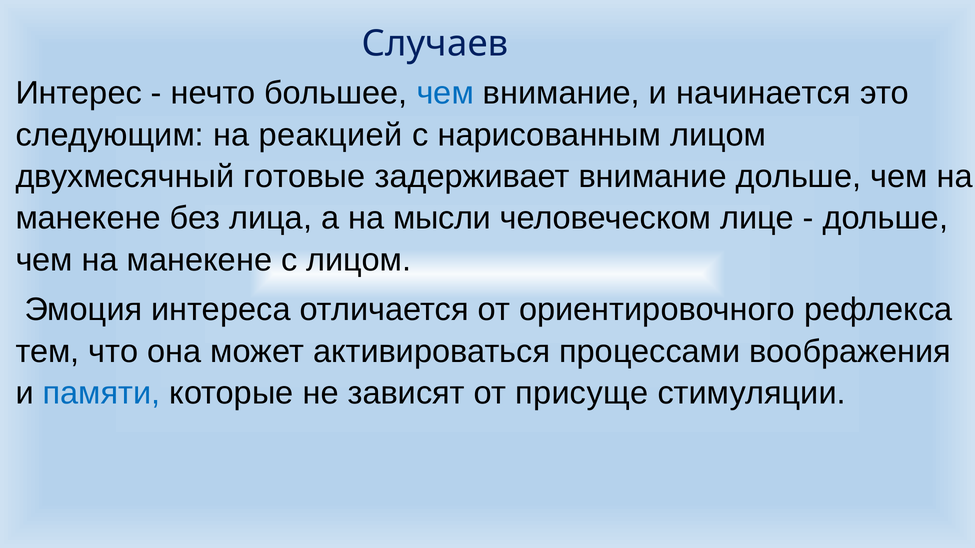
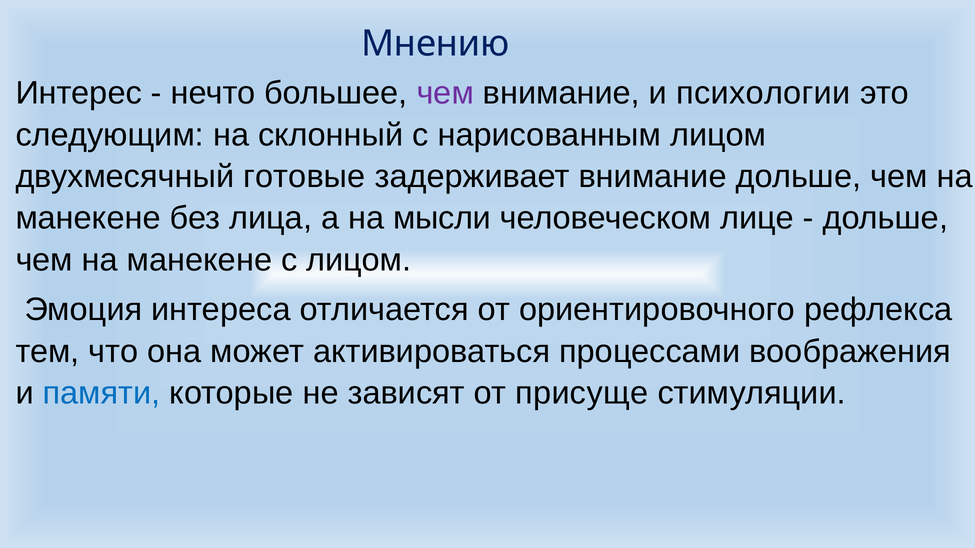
Случаев: Случаев -> Мнению
чем at (445, 93) colour: blue -> purple
начинается: начинается -> психологии
реакцией: реакцией -> склонный
